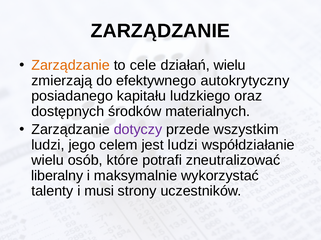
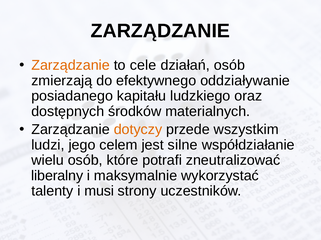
działań wielu: wielu -> osób
autokrytyczny: autokrytyczny -> oddziaływanie
dotyczy colour: purple -> orange
jest ludzi: ludzi -> silne
